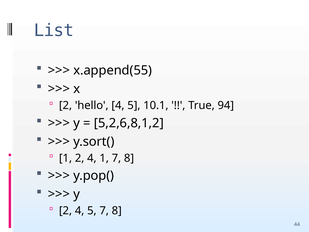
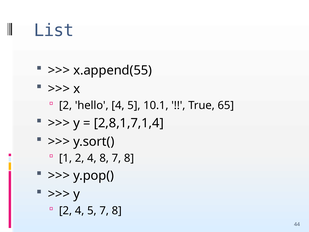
94: 94 -> 65
5,2,6,8,1,2: 5,2,6,8,1,2 -> 2,8,1,7,1,4
4 1: 1 -> 8
